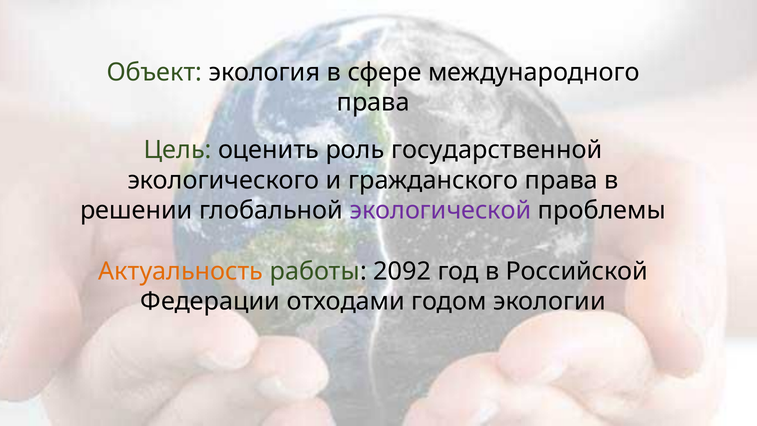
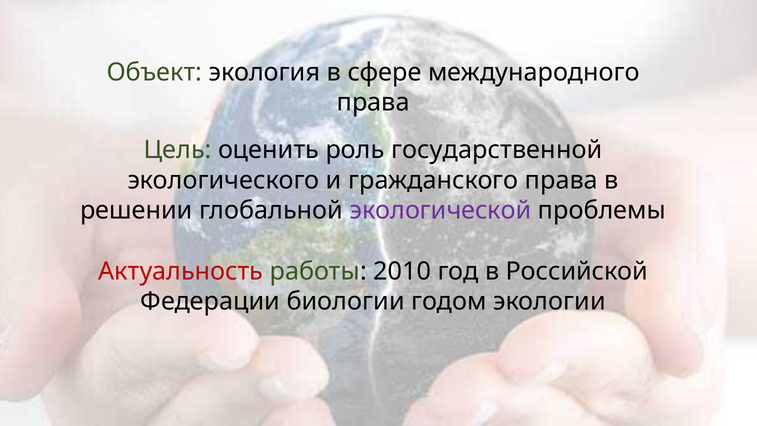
Актуальность colour: orange -> red
2092: 2092 -> 2010
отходами: отходами -> биологии
